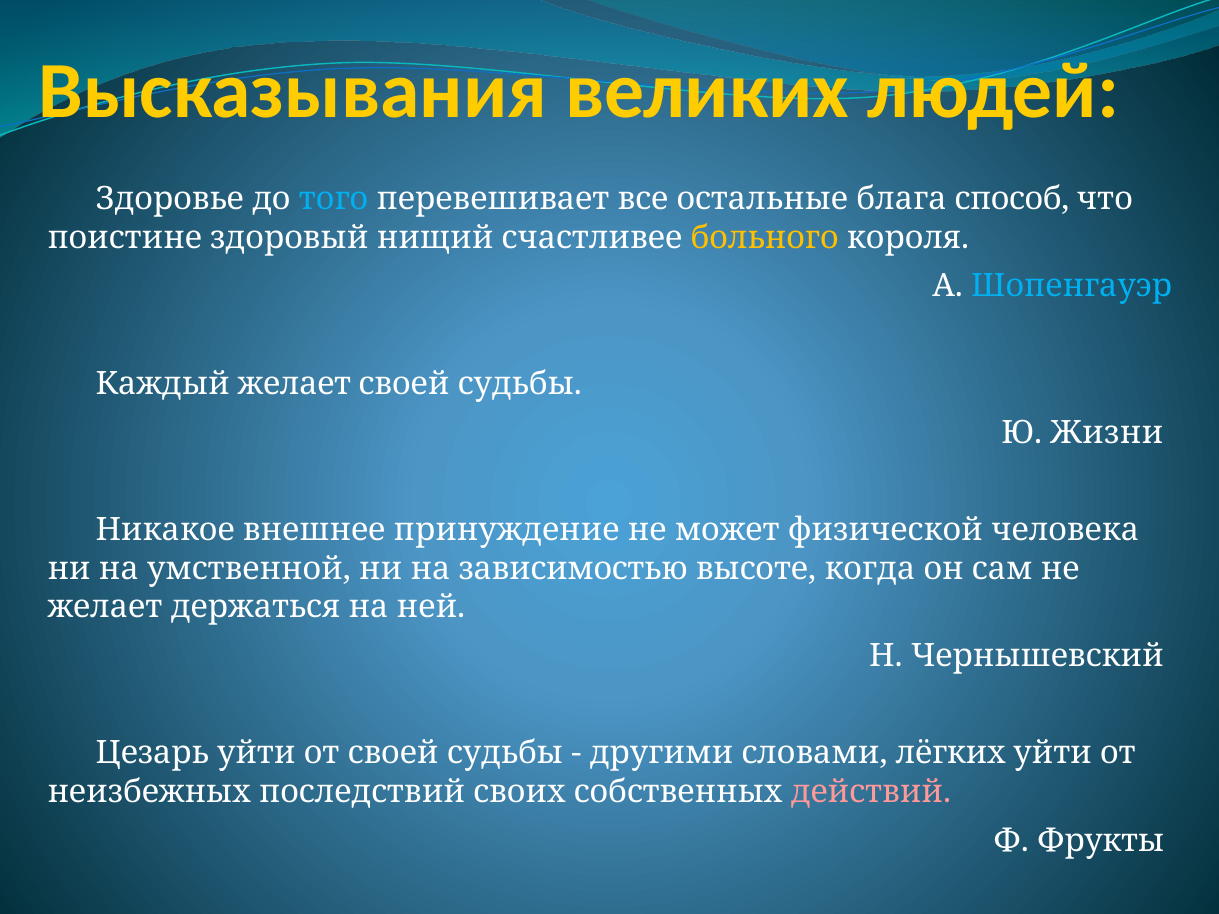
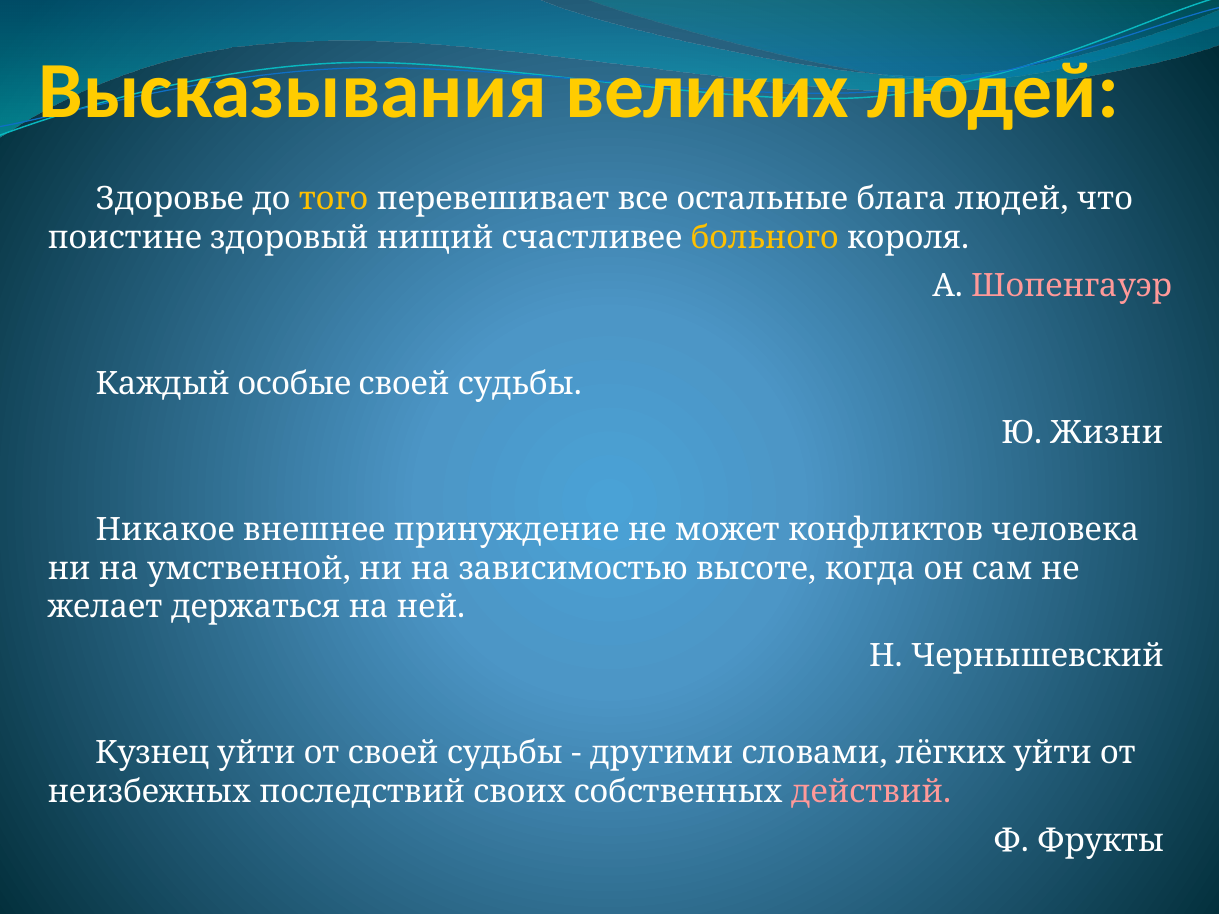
того colour: light blue -> yellow
блага способ: способ -> людей
Шопенгауэр colour: light blue -> pink
Каждый желает: желает -> особые
физической: физической -> конфликтов
Цезарь: Цезарь -> Кузнец
